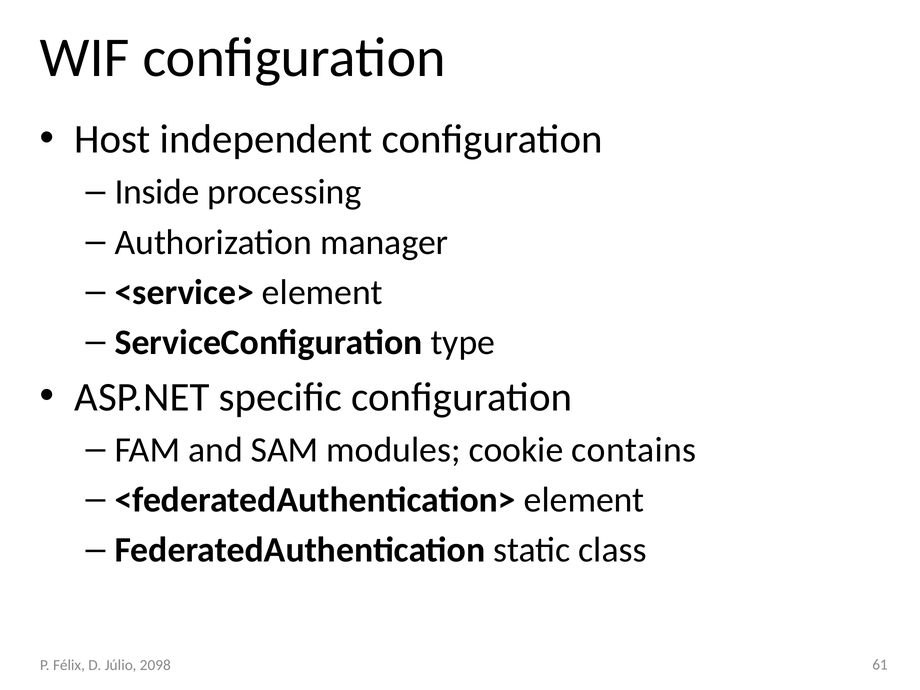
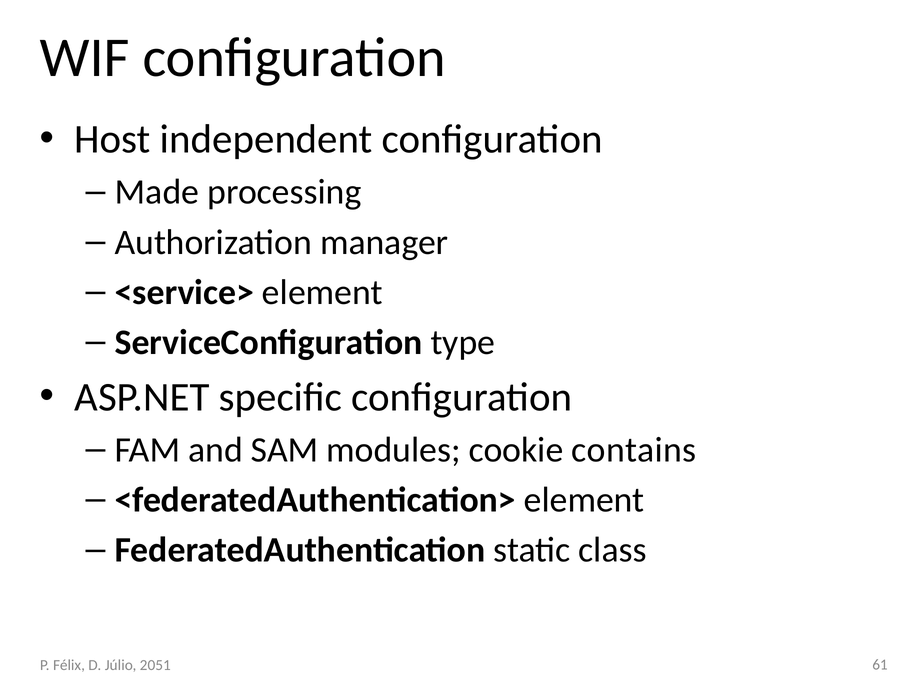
Inside: Inside -> Made
2098: 2098 -> 2051
